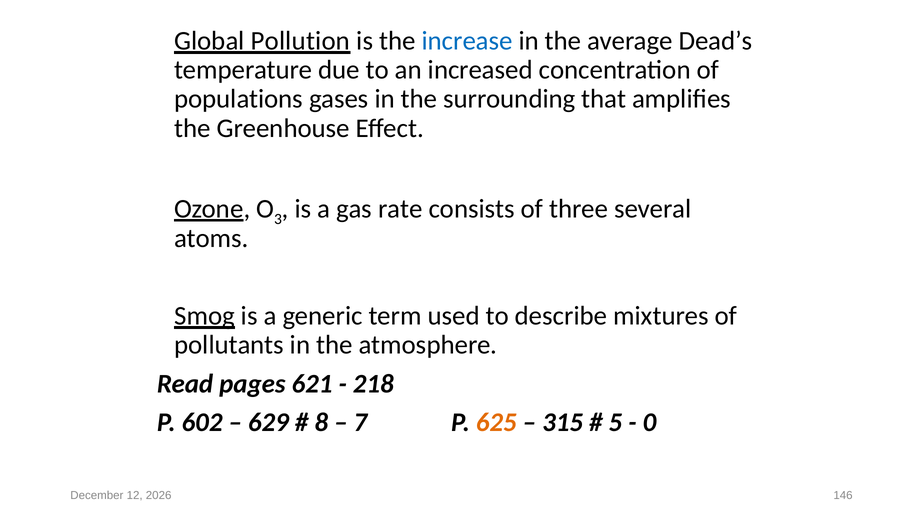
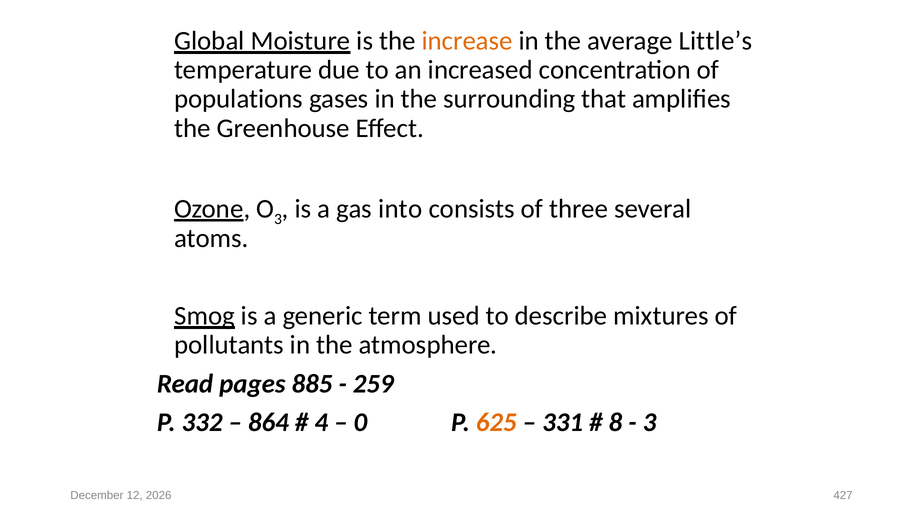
Pollution: Pollution -> Moisture
increase colour: blue -> orange
Dead’s: Dead’s -> Little’s
rate: rate -> into
621: 621 -> 885
218: 218 -> 259
602: 602 -> 332
629: 629 -> 864
8: 8 -> 4
7: 7 -> 0
315: 315 -> 331
5: 5 -> 8
0 at (649, 423): 0 -> 3
146: 146 -> 427
